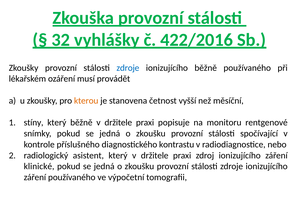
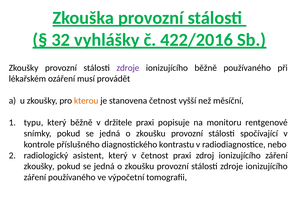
zdroje at (128, 68) colour: blue -> purple
stíny: stíny -> typu
který v držitele: držitele -> četnost
klinické at (39, 167): klinické -> zkoušky
